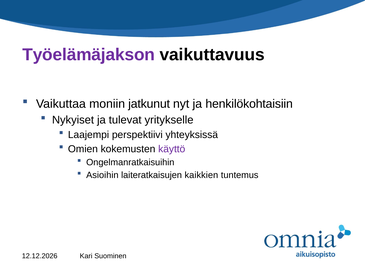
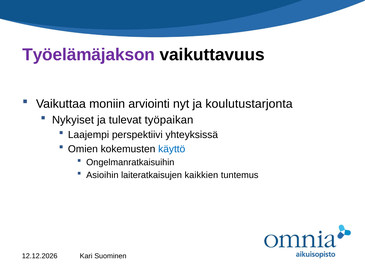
jatkunut: jatkunut -> arviointi
henkilökohtaisiin: henkilökohtaisiin -> koulutustarjonta
yritykselle: yritykselle -> työpaikan
käyttö colour: purple -> blue
